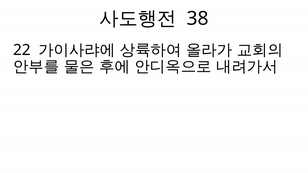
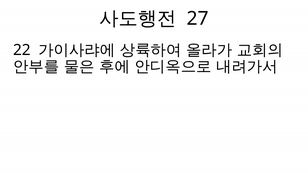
38: 38 -> 27
